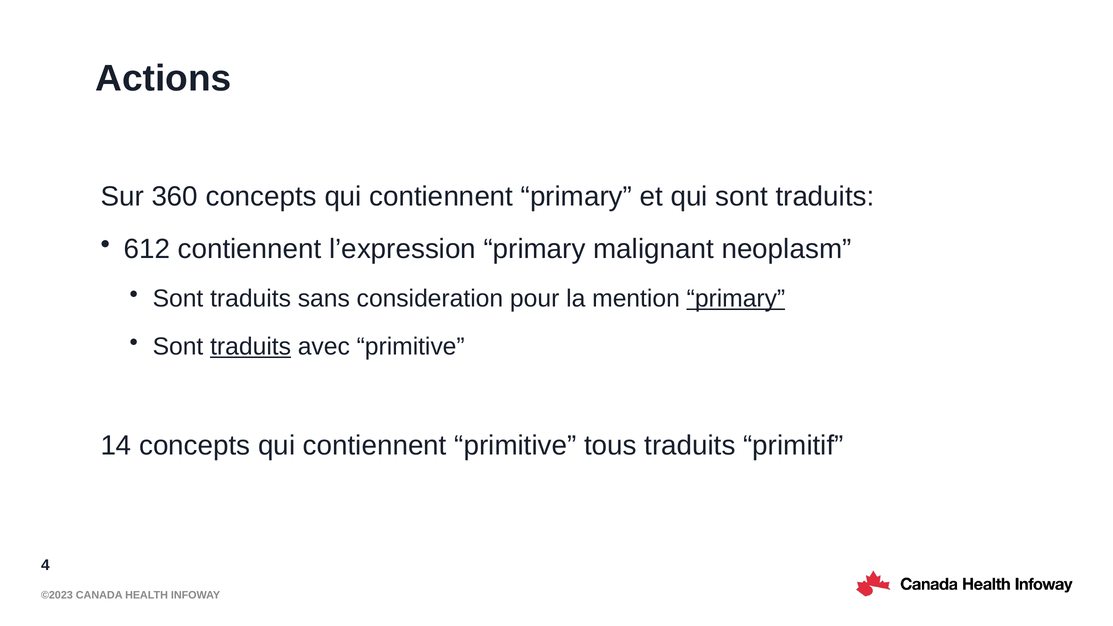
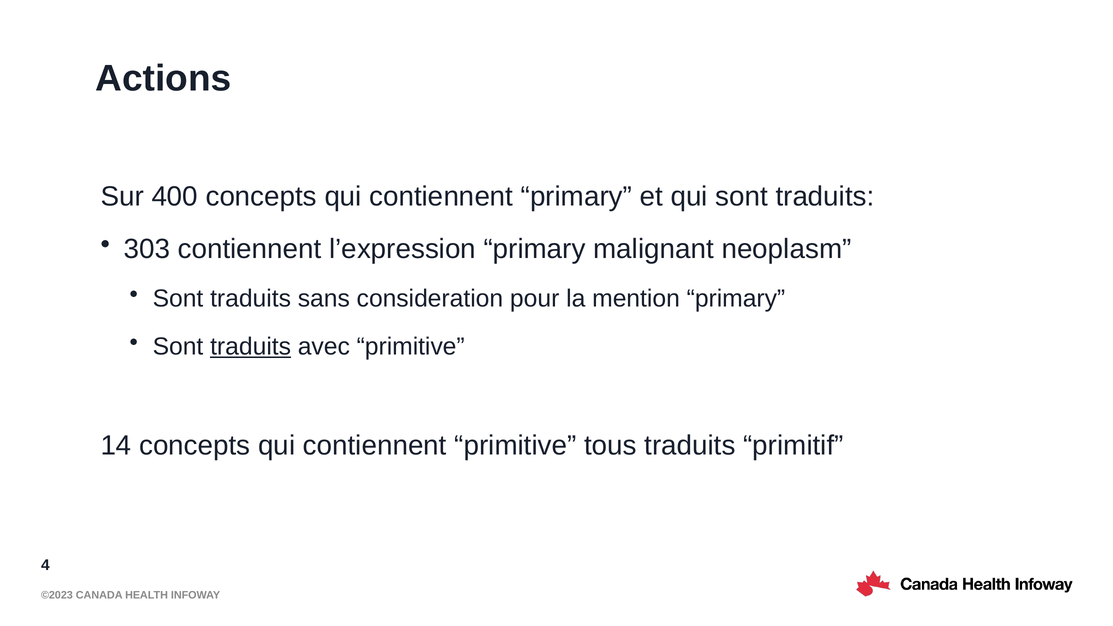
360: 360 -> 400
612: 612 -> 303
primary at (736, 299) underline: present -> none
